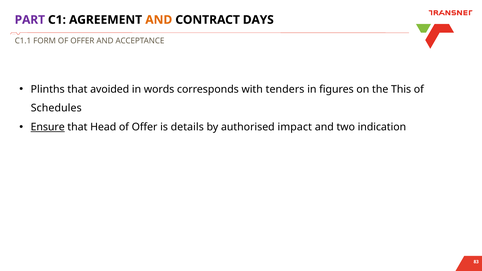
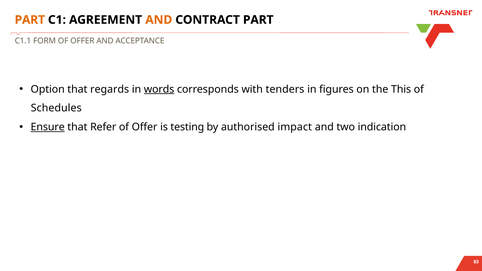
PART at (30, 20) colour: purple -> orange
CONTRACT DAYS: DAYS -> PART
Plinths: Plinths -> Option
avoided: avoided -> regards
words underline: none -> present
Head: Head -> Refer
details: details -> testing
